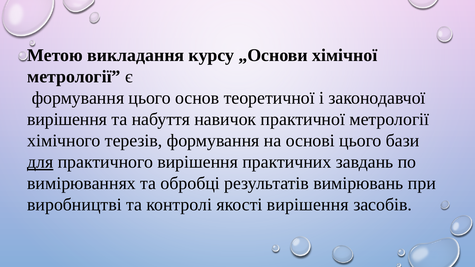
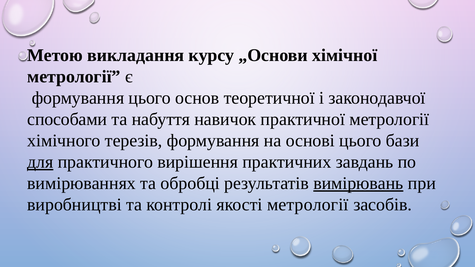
вирішення at (67, 119): вирішення -> способами
вимірювань underline: none -> present
якості вирішення: вирішення -> метрології
